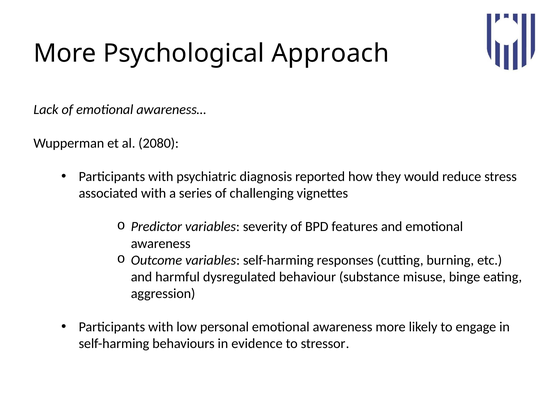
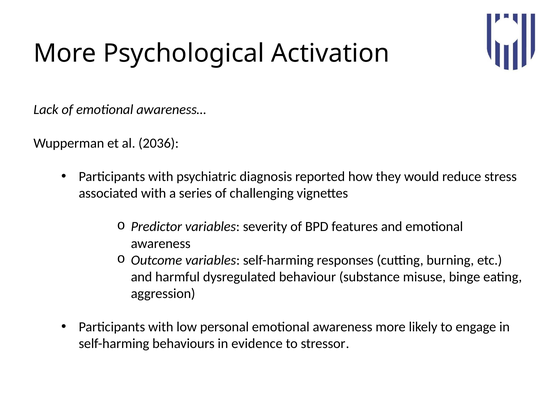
Approach: Approach -> Activation
2080: 2080 -> 2036
